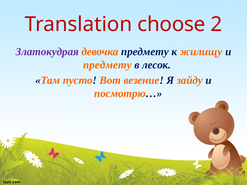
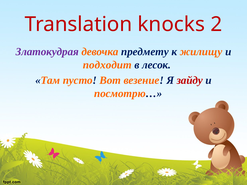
choose: choose -> knocks
предмету at (107, 65): предмету -> подходит
зайду colour: orange -> red
